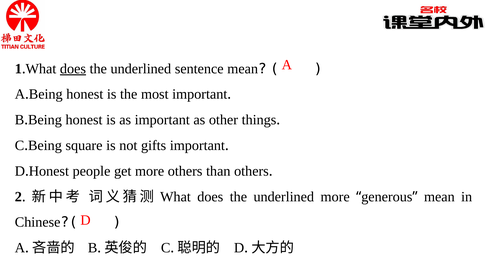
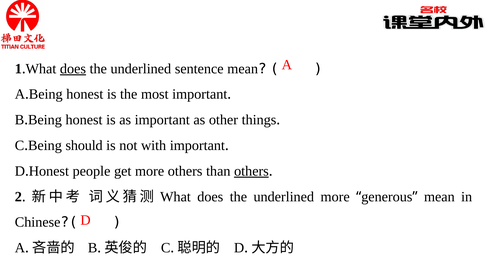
square: square -> should
gifts: gifts -> with
others at (251, 171) underline: none -> present
